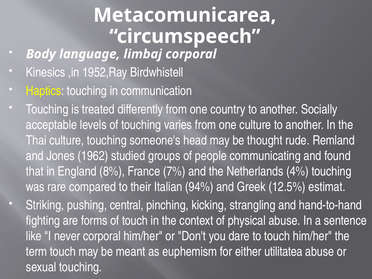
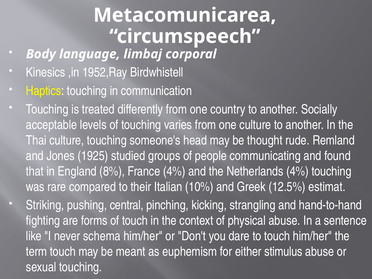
1962: 1962 -> 1925
France 7%: 7% -> 4%
94%: 94% -> 10%
never corporal: corporal -> schema
utilitatea: utilitatea -> stimulus
